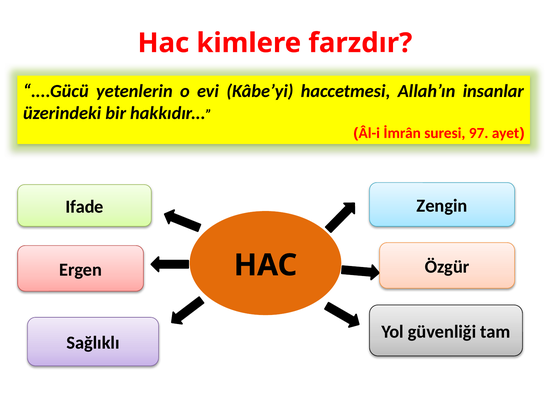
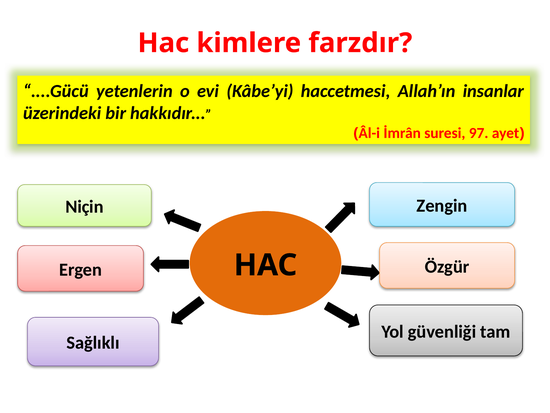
Ifade: Ifade -> Niçin
